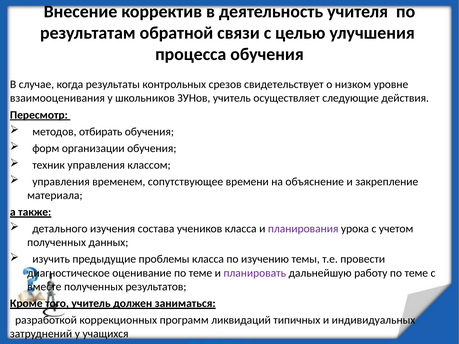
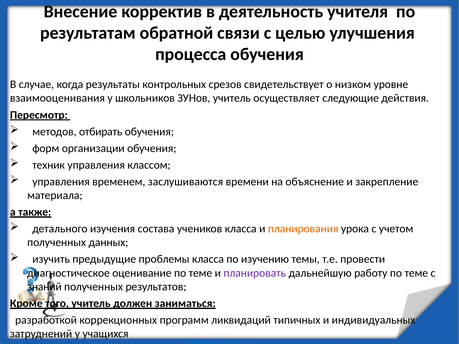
сопутствующее: сопутствующее -> заслушиваются
планирования colour: purple -> orange
вместе: вместе -> знаний
